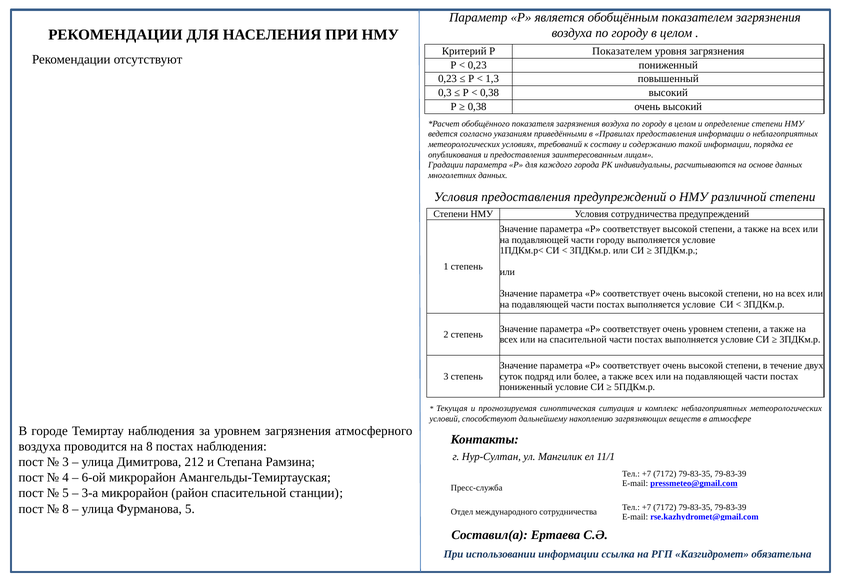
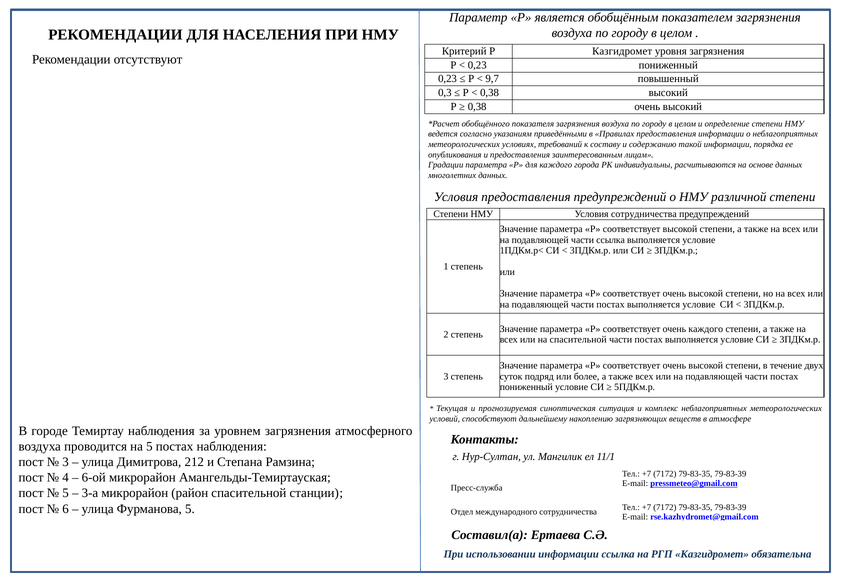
Р Показателем: Показателем -> Казгидромет
1,3: 1,3 -> 9,7
части городу: городу -> ссылка
очень уровнем: уровнем -> каждого
на 8: 8 -> 5
8 at (66, 509): 8 -> 6
